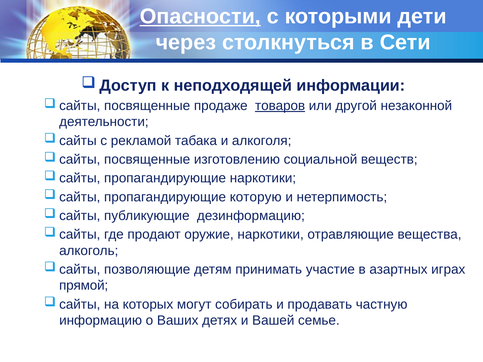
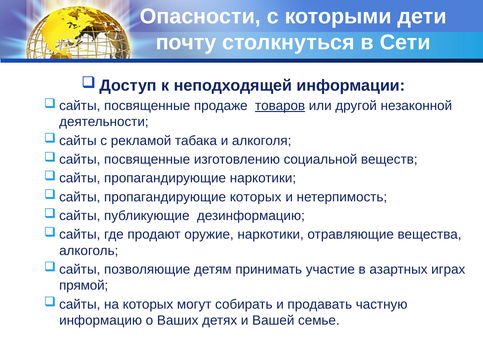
Опасности underline: present -> none
через: через -> почту
пропагандирующие которую: которую -> которых
